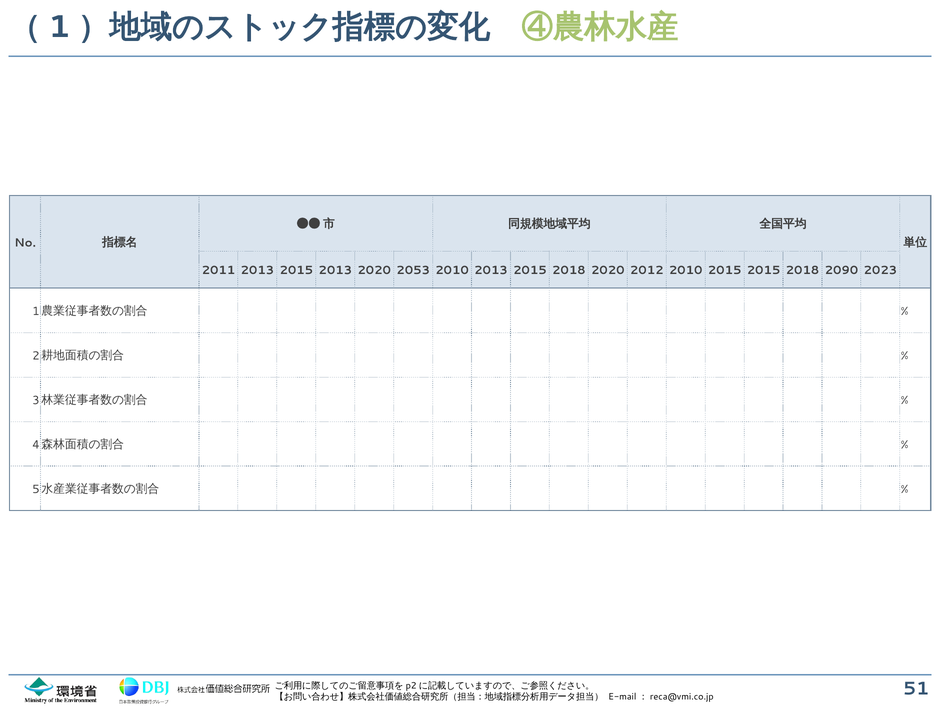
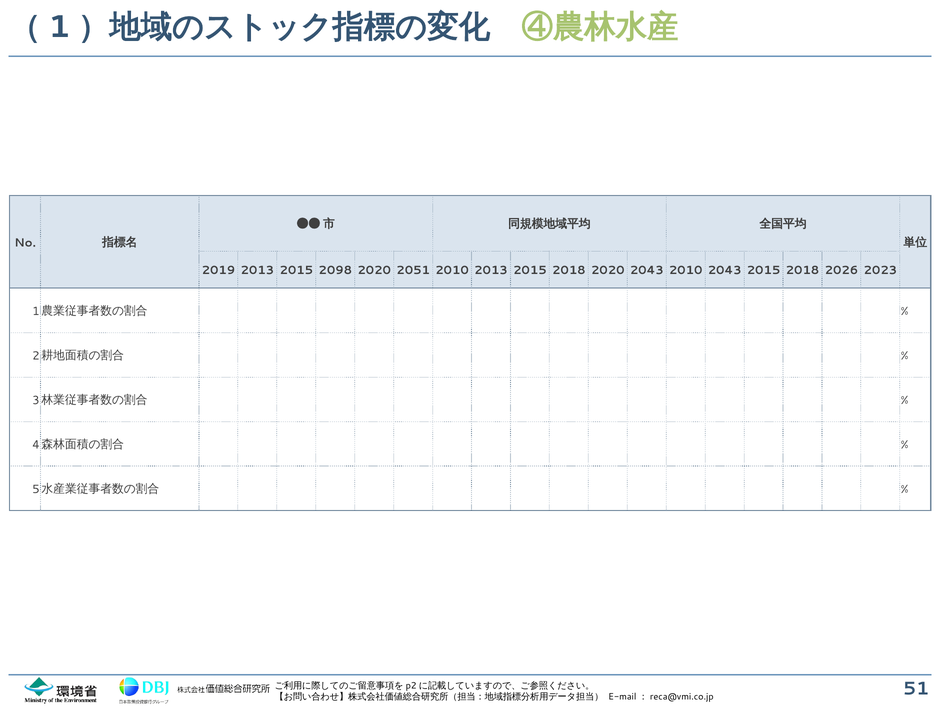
2011: 2011 -> 2019
2015 2013: 2013 -> 2098
2053: 2053 -> 2051
2020 2012: 2012 -> 2043
2010 2015: 2015 -> 2043
2090: 2090 -> 2026
